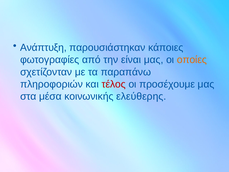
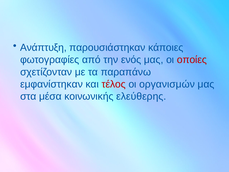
είναι: είναι -> ενός
οποίες colour: orange -> red
πληροφοριών: πληροφοριών -> εμφανίστηκαν
προσέχουμε: προσέχουμε -> οργανισμών
